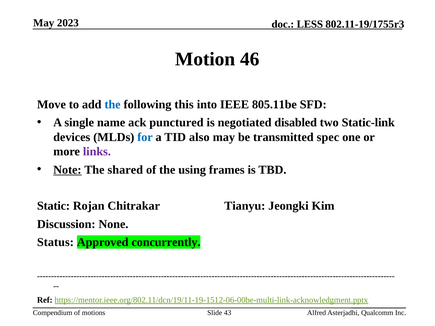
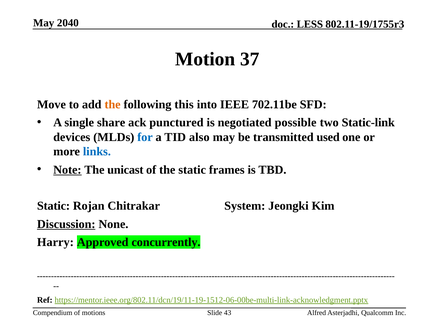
2023: 2023 -> 2040
46: 46 -> 37
the at (113, 105) colour: blue -> orange
805.11be: 805.11be -> 702.11be
name: name -> share
disabled: disabled -> possible
spec: spec -> used
links colour: purple -> blue
shared: shared -> unicast
the using: using -> static
Tianyu: Tianyu -> System
Discussion underline: none -> present
Status: Status -> Harry
